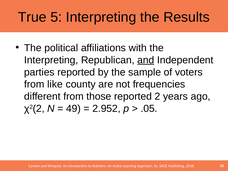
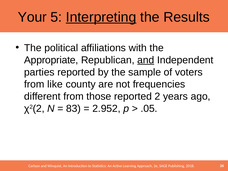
True: True -> Your
Interpreting at (101, 17) underline: none -> present
Interpreting at (51, 60): Interpreting -> Appropriate
49: 49 -> 83
